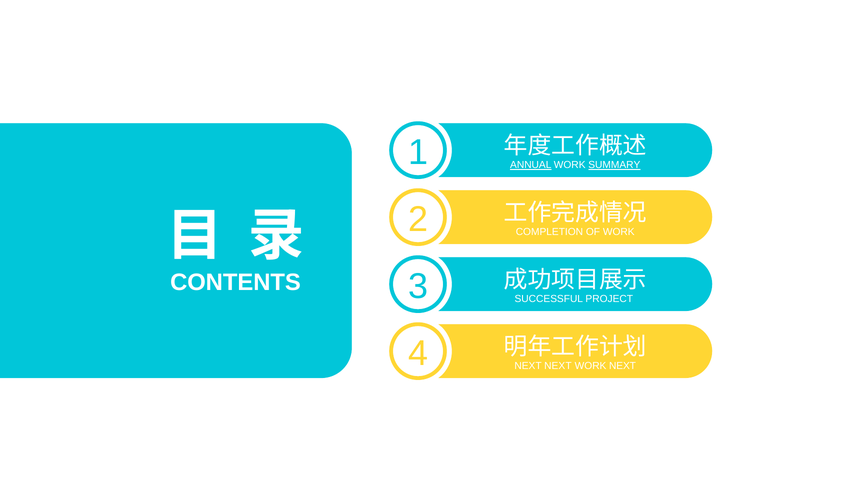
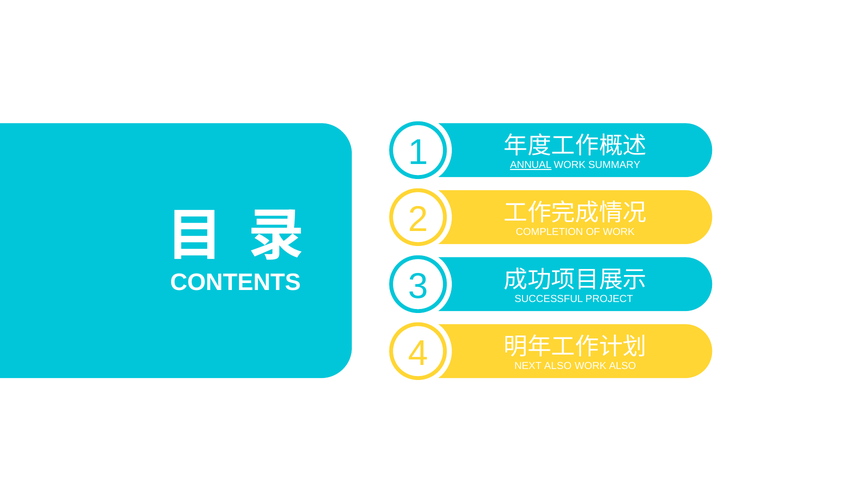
SUMMARY underline: present -> none
NEXT NEXT: NEXT -> ALSO
WORK NEXT: NEXT -> ALSO
